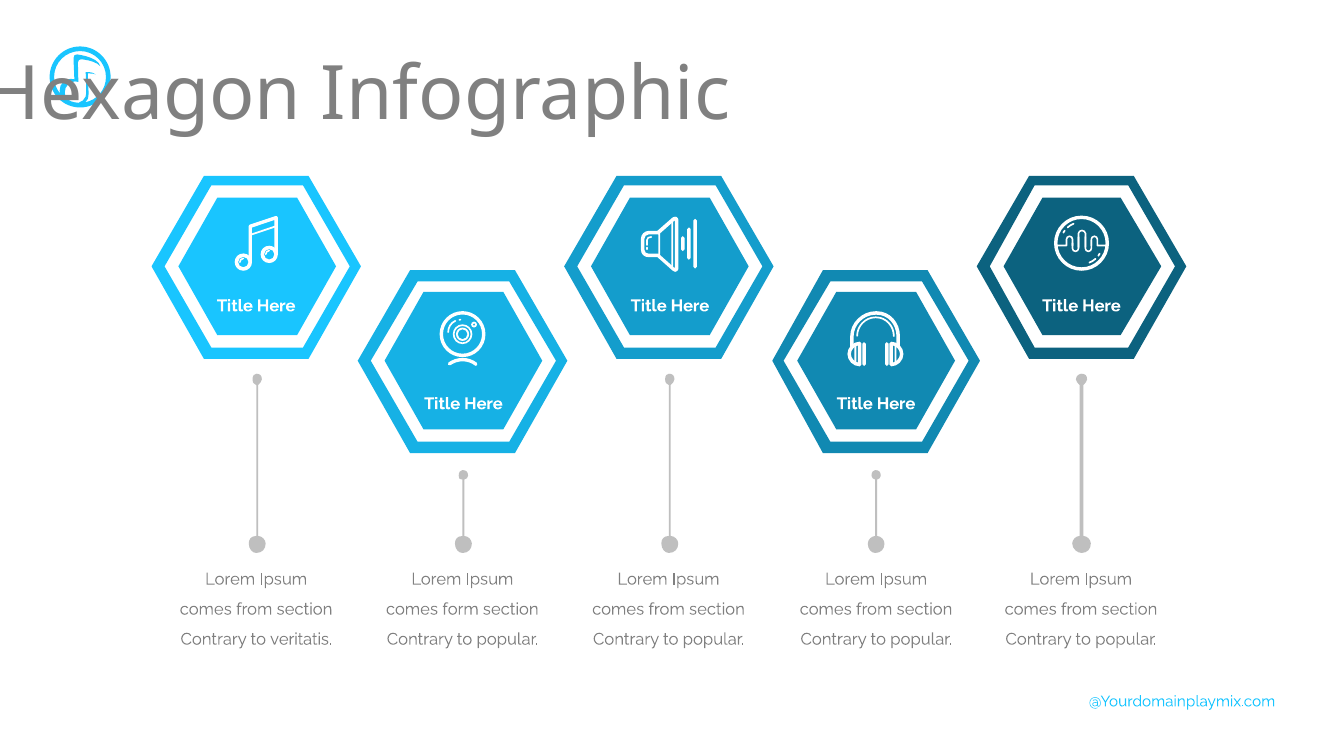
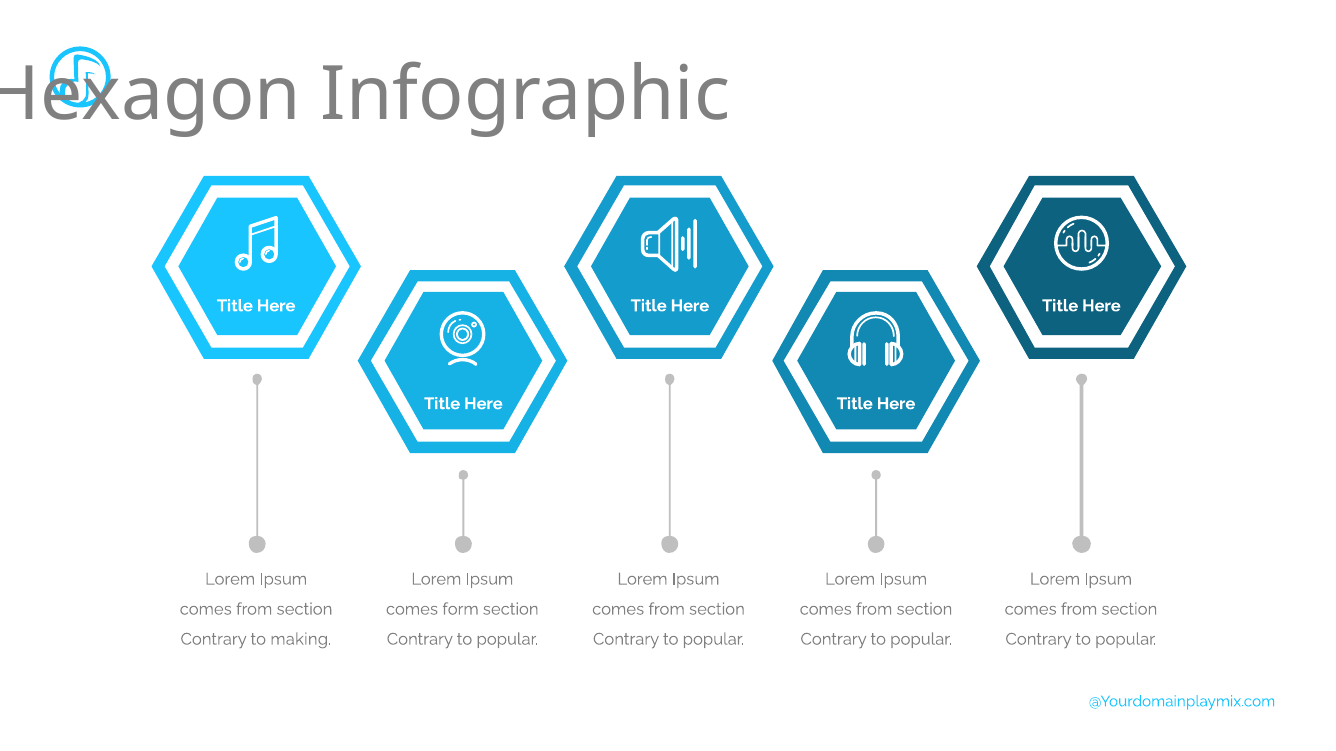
veritatis: veritatis -> making
